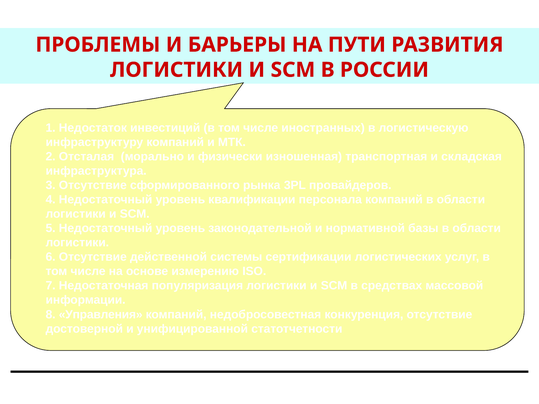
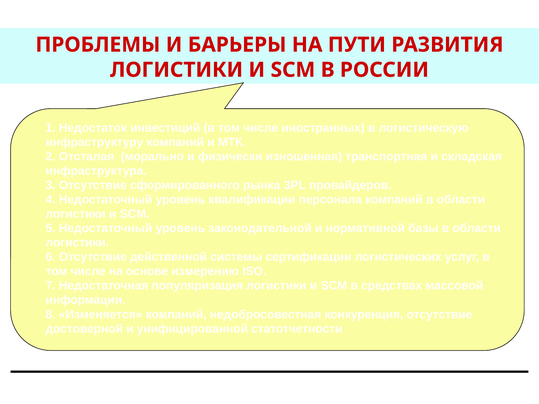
Управления: Управления -> Изменяется
